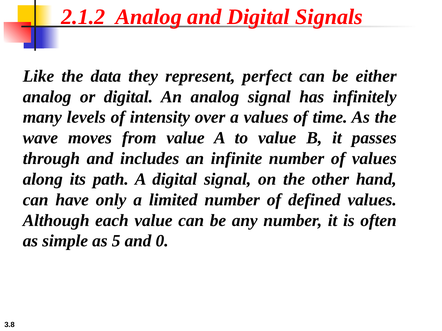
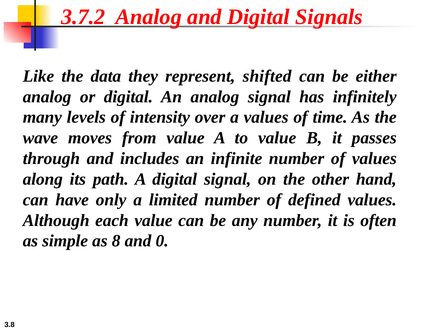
2.1.2: 2.1.2 -> 3.7.2
perfect: perfect -> shifted
5: 5 -> 8
